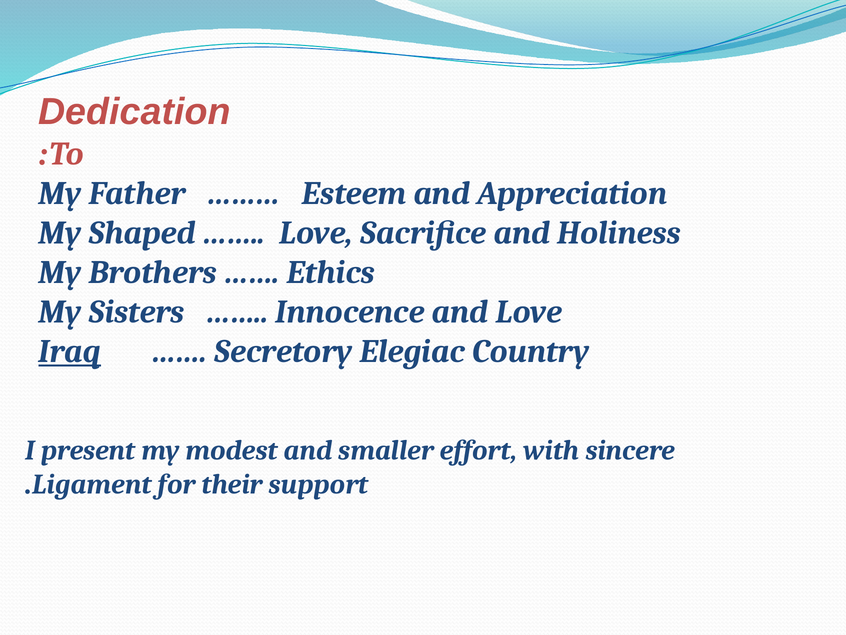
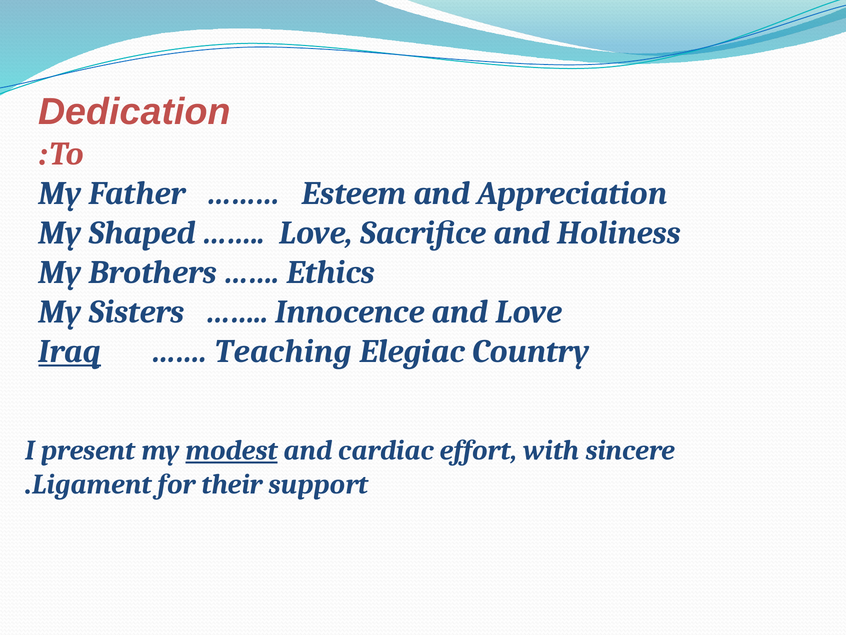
Secretory: Secretory -> Teaching
modest underline: none -> present
smaller: smaller -> cardiac
